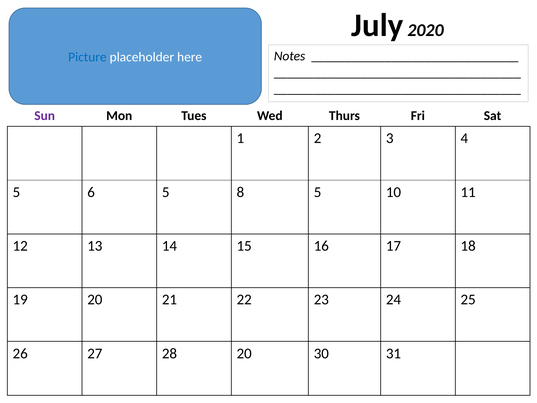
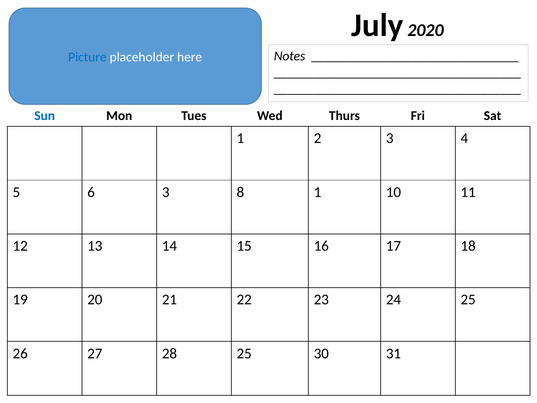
Sun colour: purple -> blue
6 5: 5 -> 3
8 5: 5 -> 1
28 20: 20 -> 25
